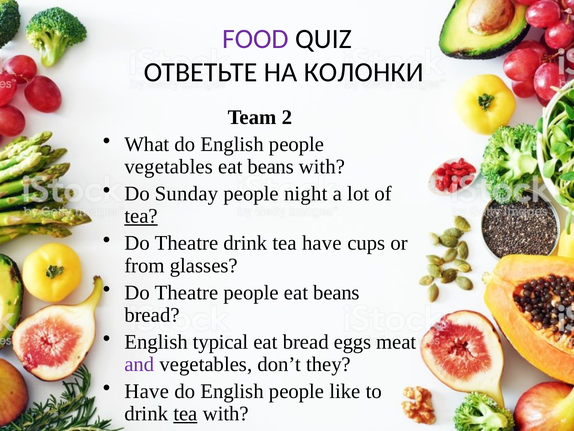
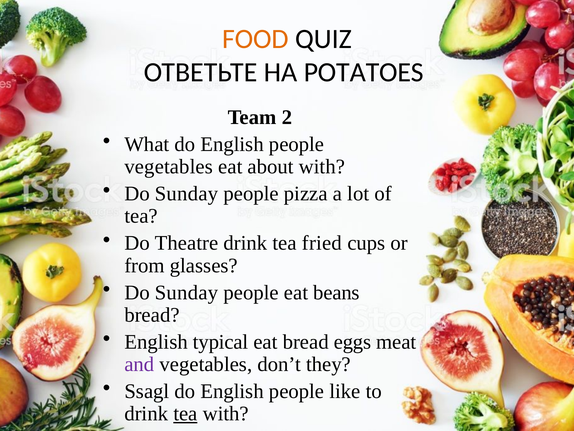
FOOD colour: purple -> orange
КОЛОНКИ: КОЛОНКИ -> POTATOES
beans at (271, 167): beans -> about
night: night -> pizza
tea at (141, 216) underline: present -> none
tea have: have -> fried
Theatre at (187, 292): Theatre -> Sunday
Have at (147, 391): Have -> Ssagl
